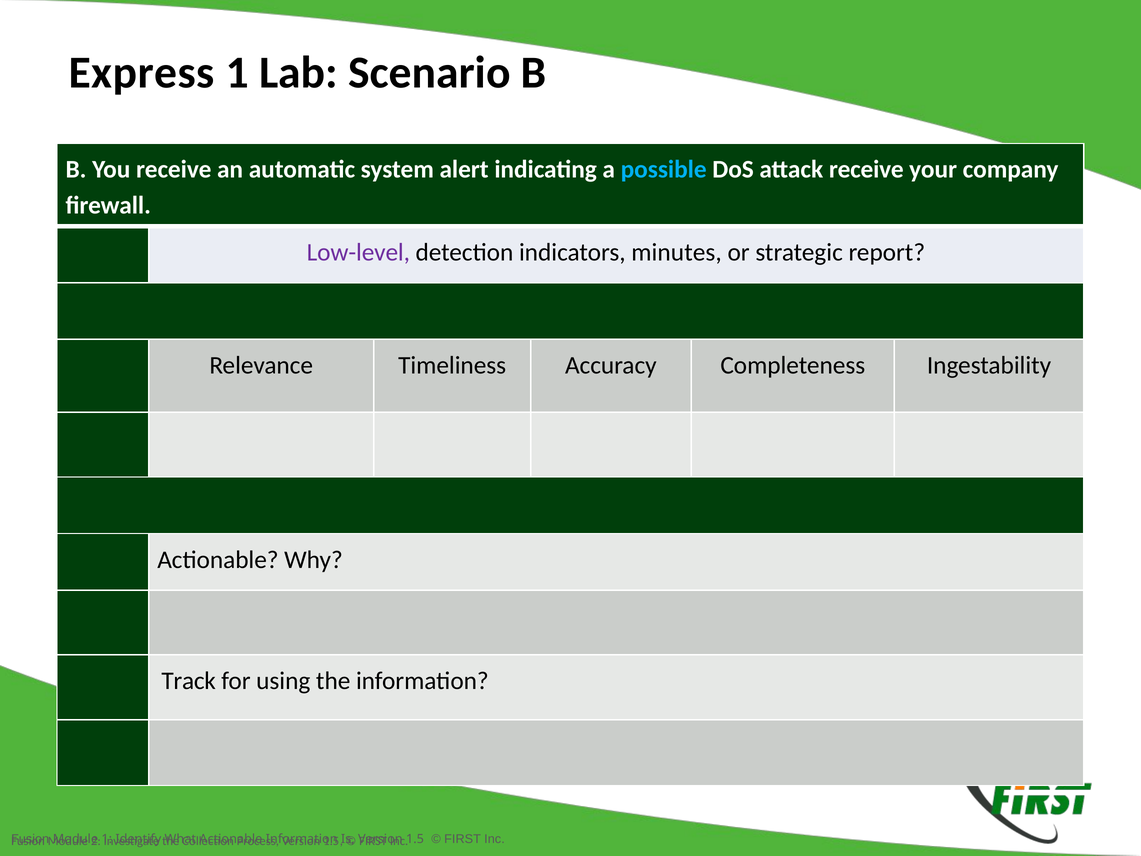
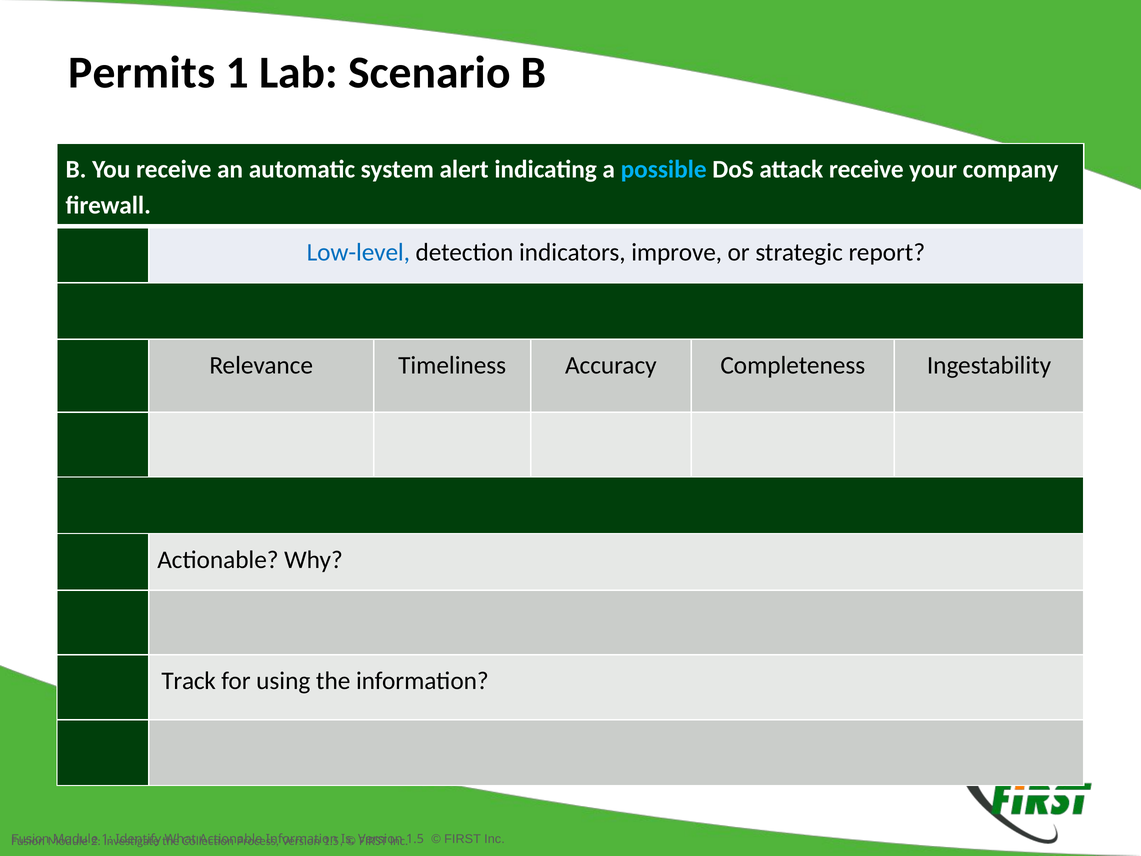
Express: Express -> Permits
Low-level colour: purple -> blue
minutes: minutes -> improve
